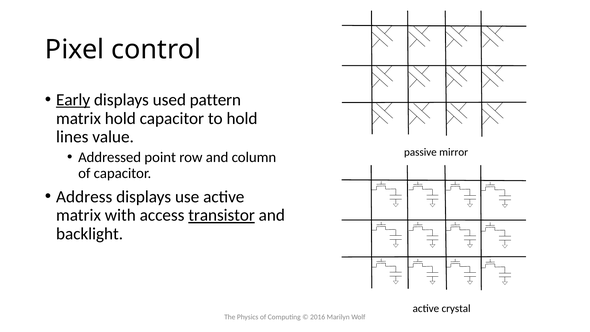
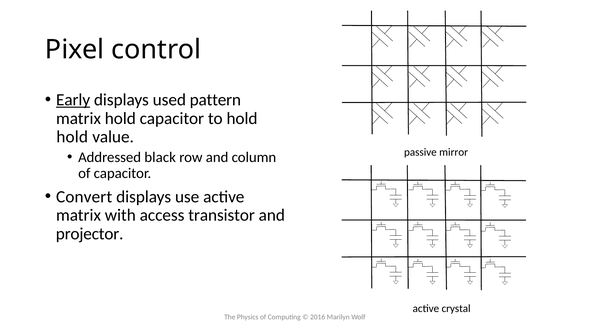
lines at (72, 137): lines -> hold
point: point -> black
Address: Address -> Convert
transistor underline: present -> none
backlight: backlight -> projector
